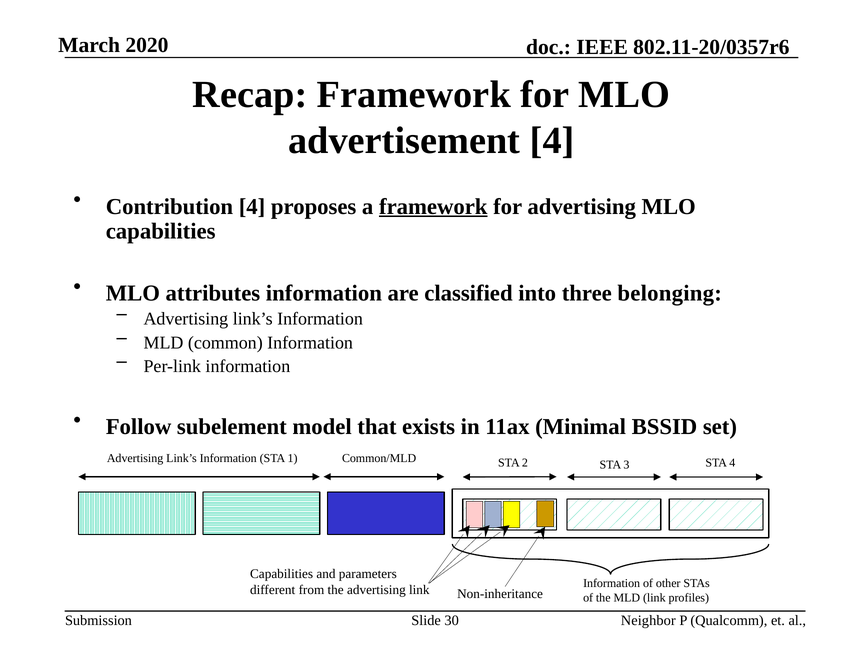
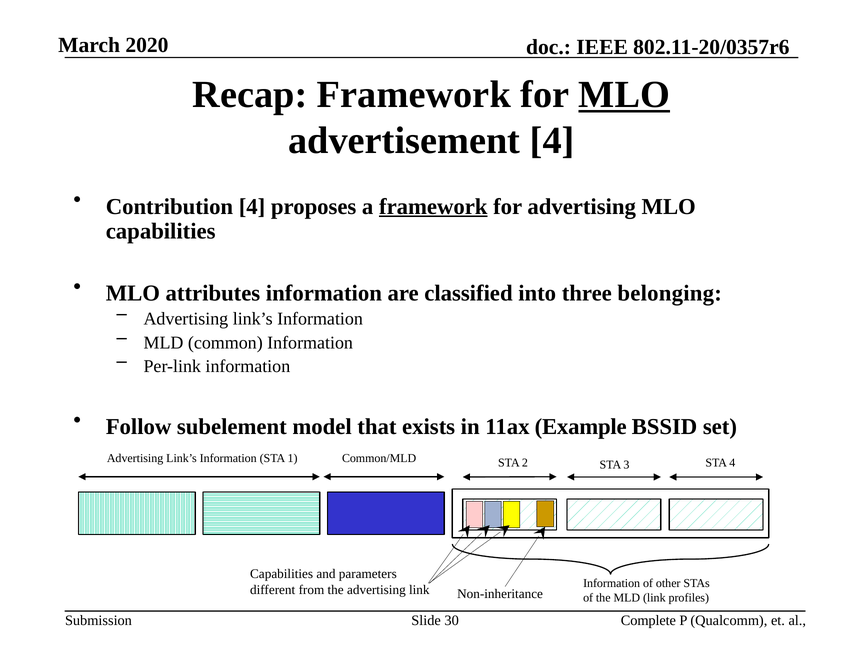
MLO at (624, 95) underline: none -> present
Minimal: Minimal -> Example
Neighbor: Neighbor -> Complete
